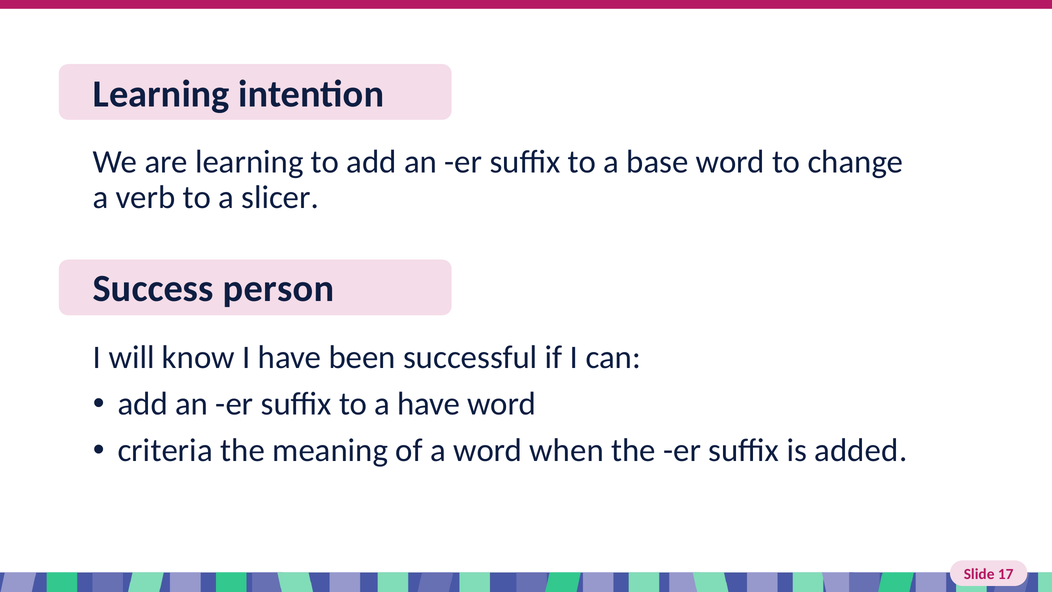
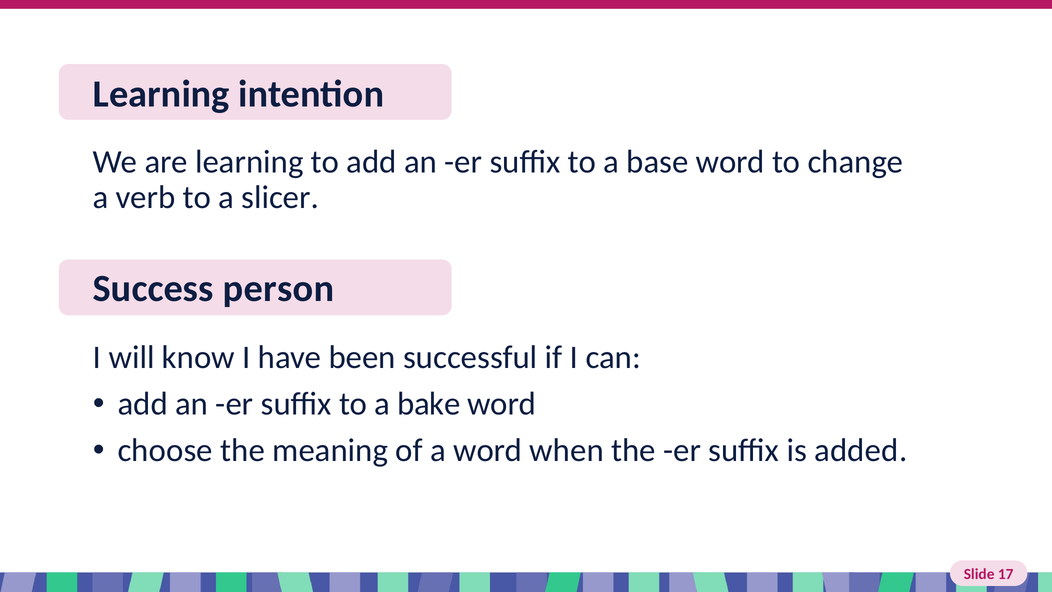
a have: have -> bake
criteria: criteria -> choose
